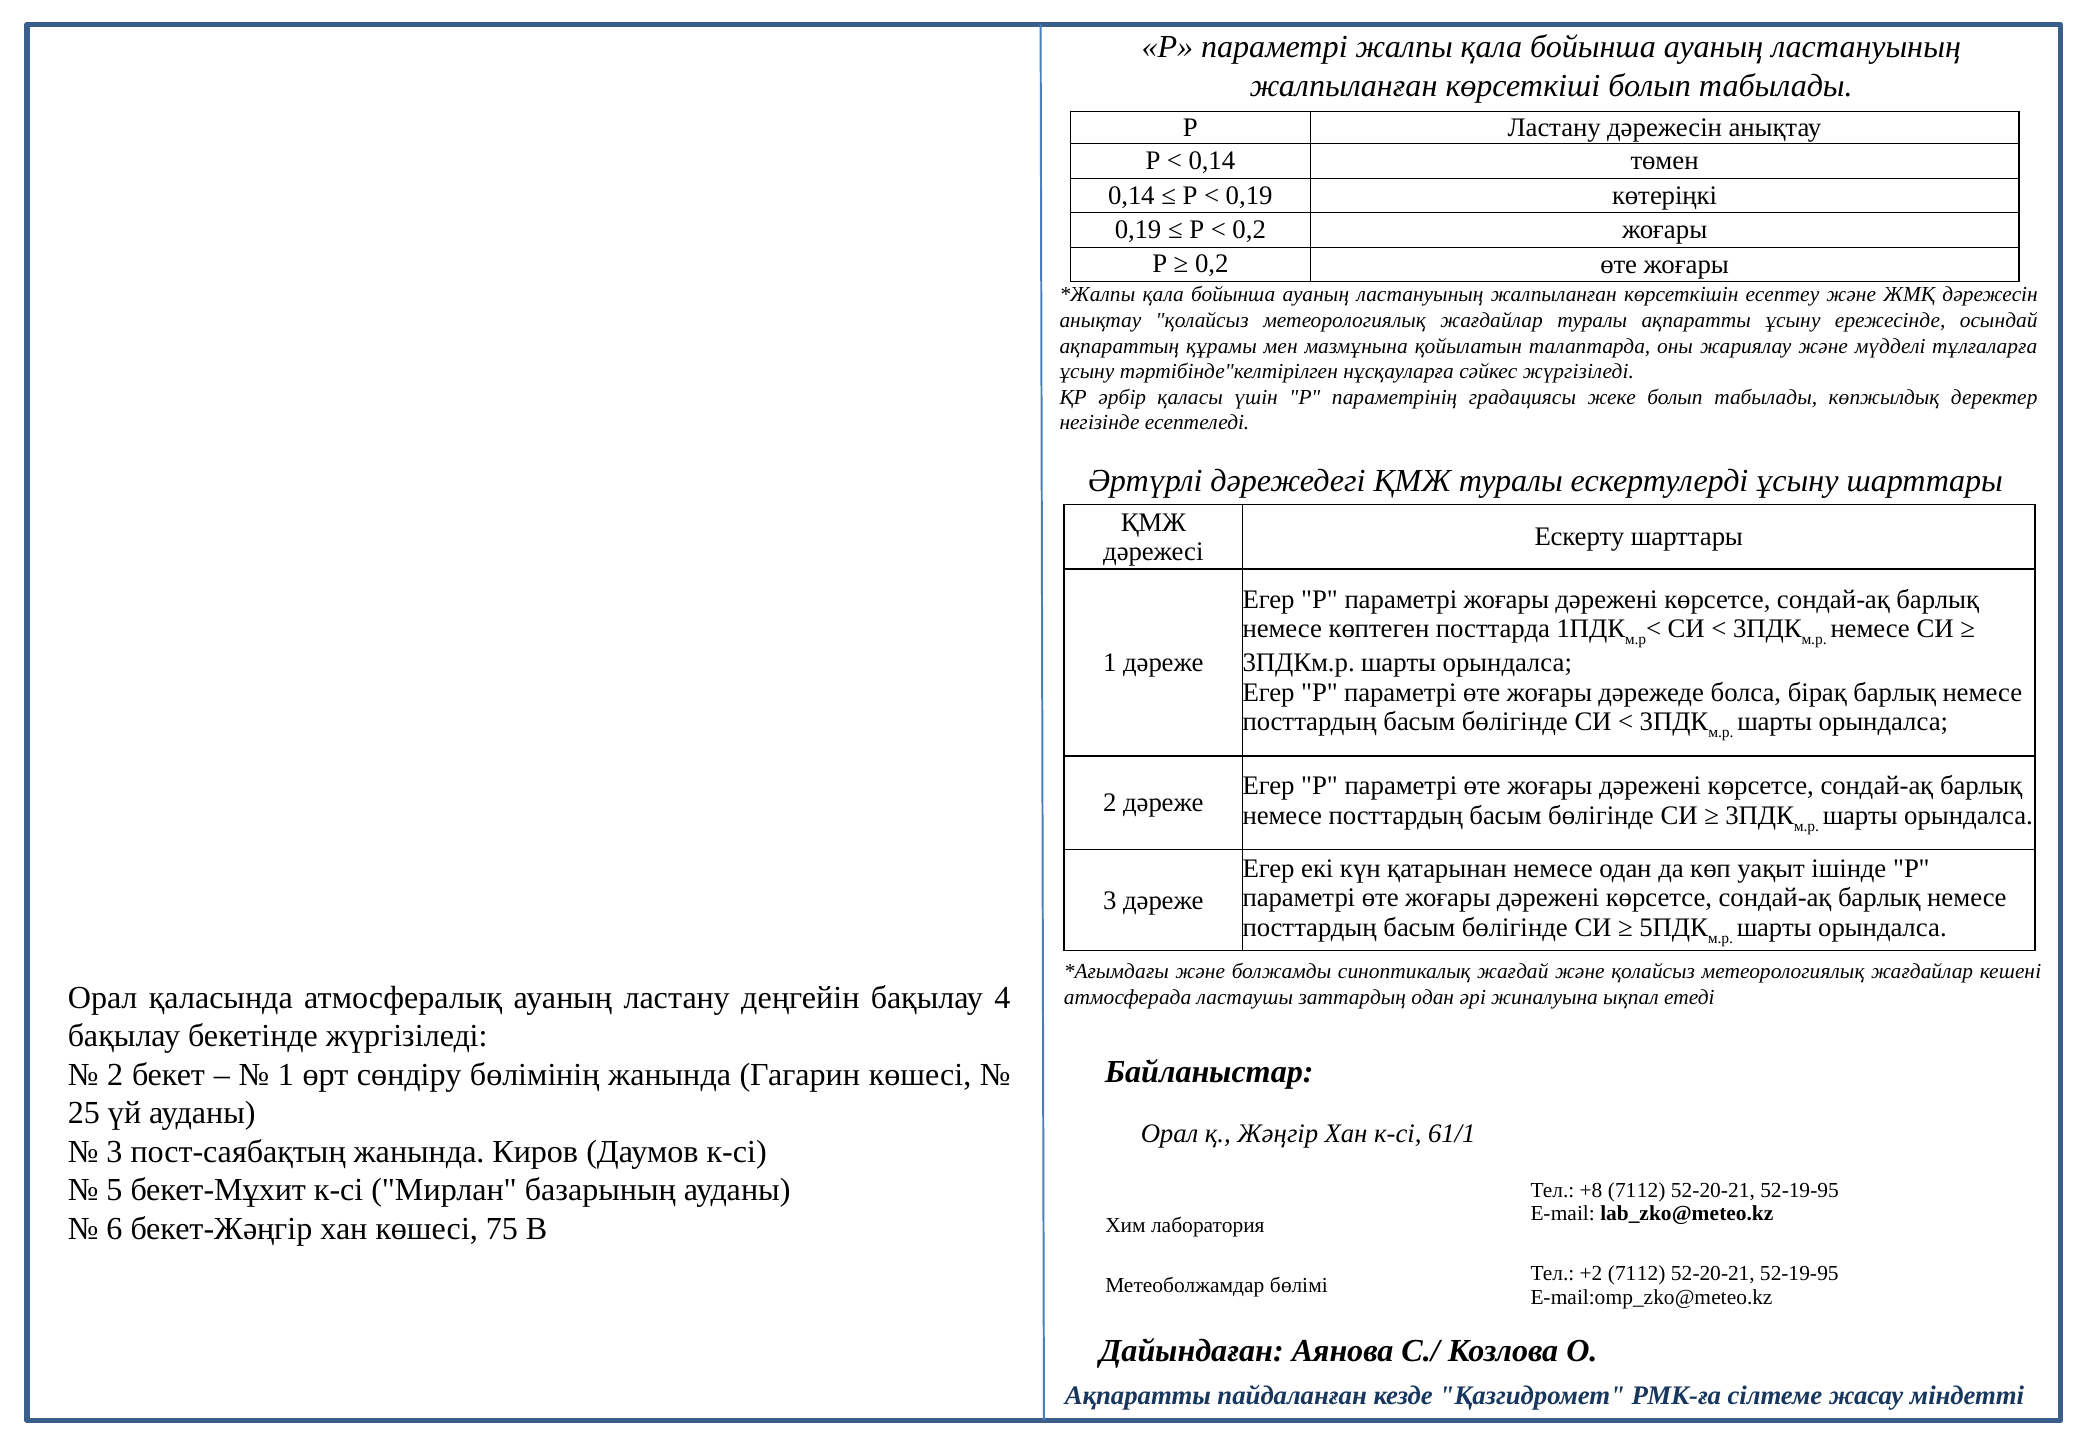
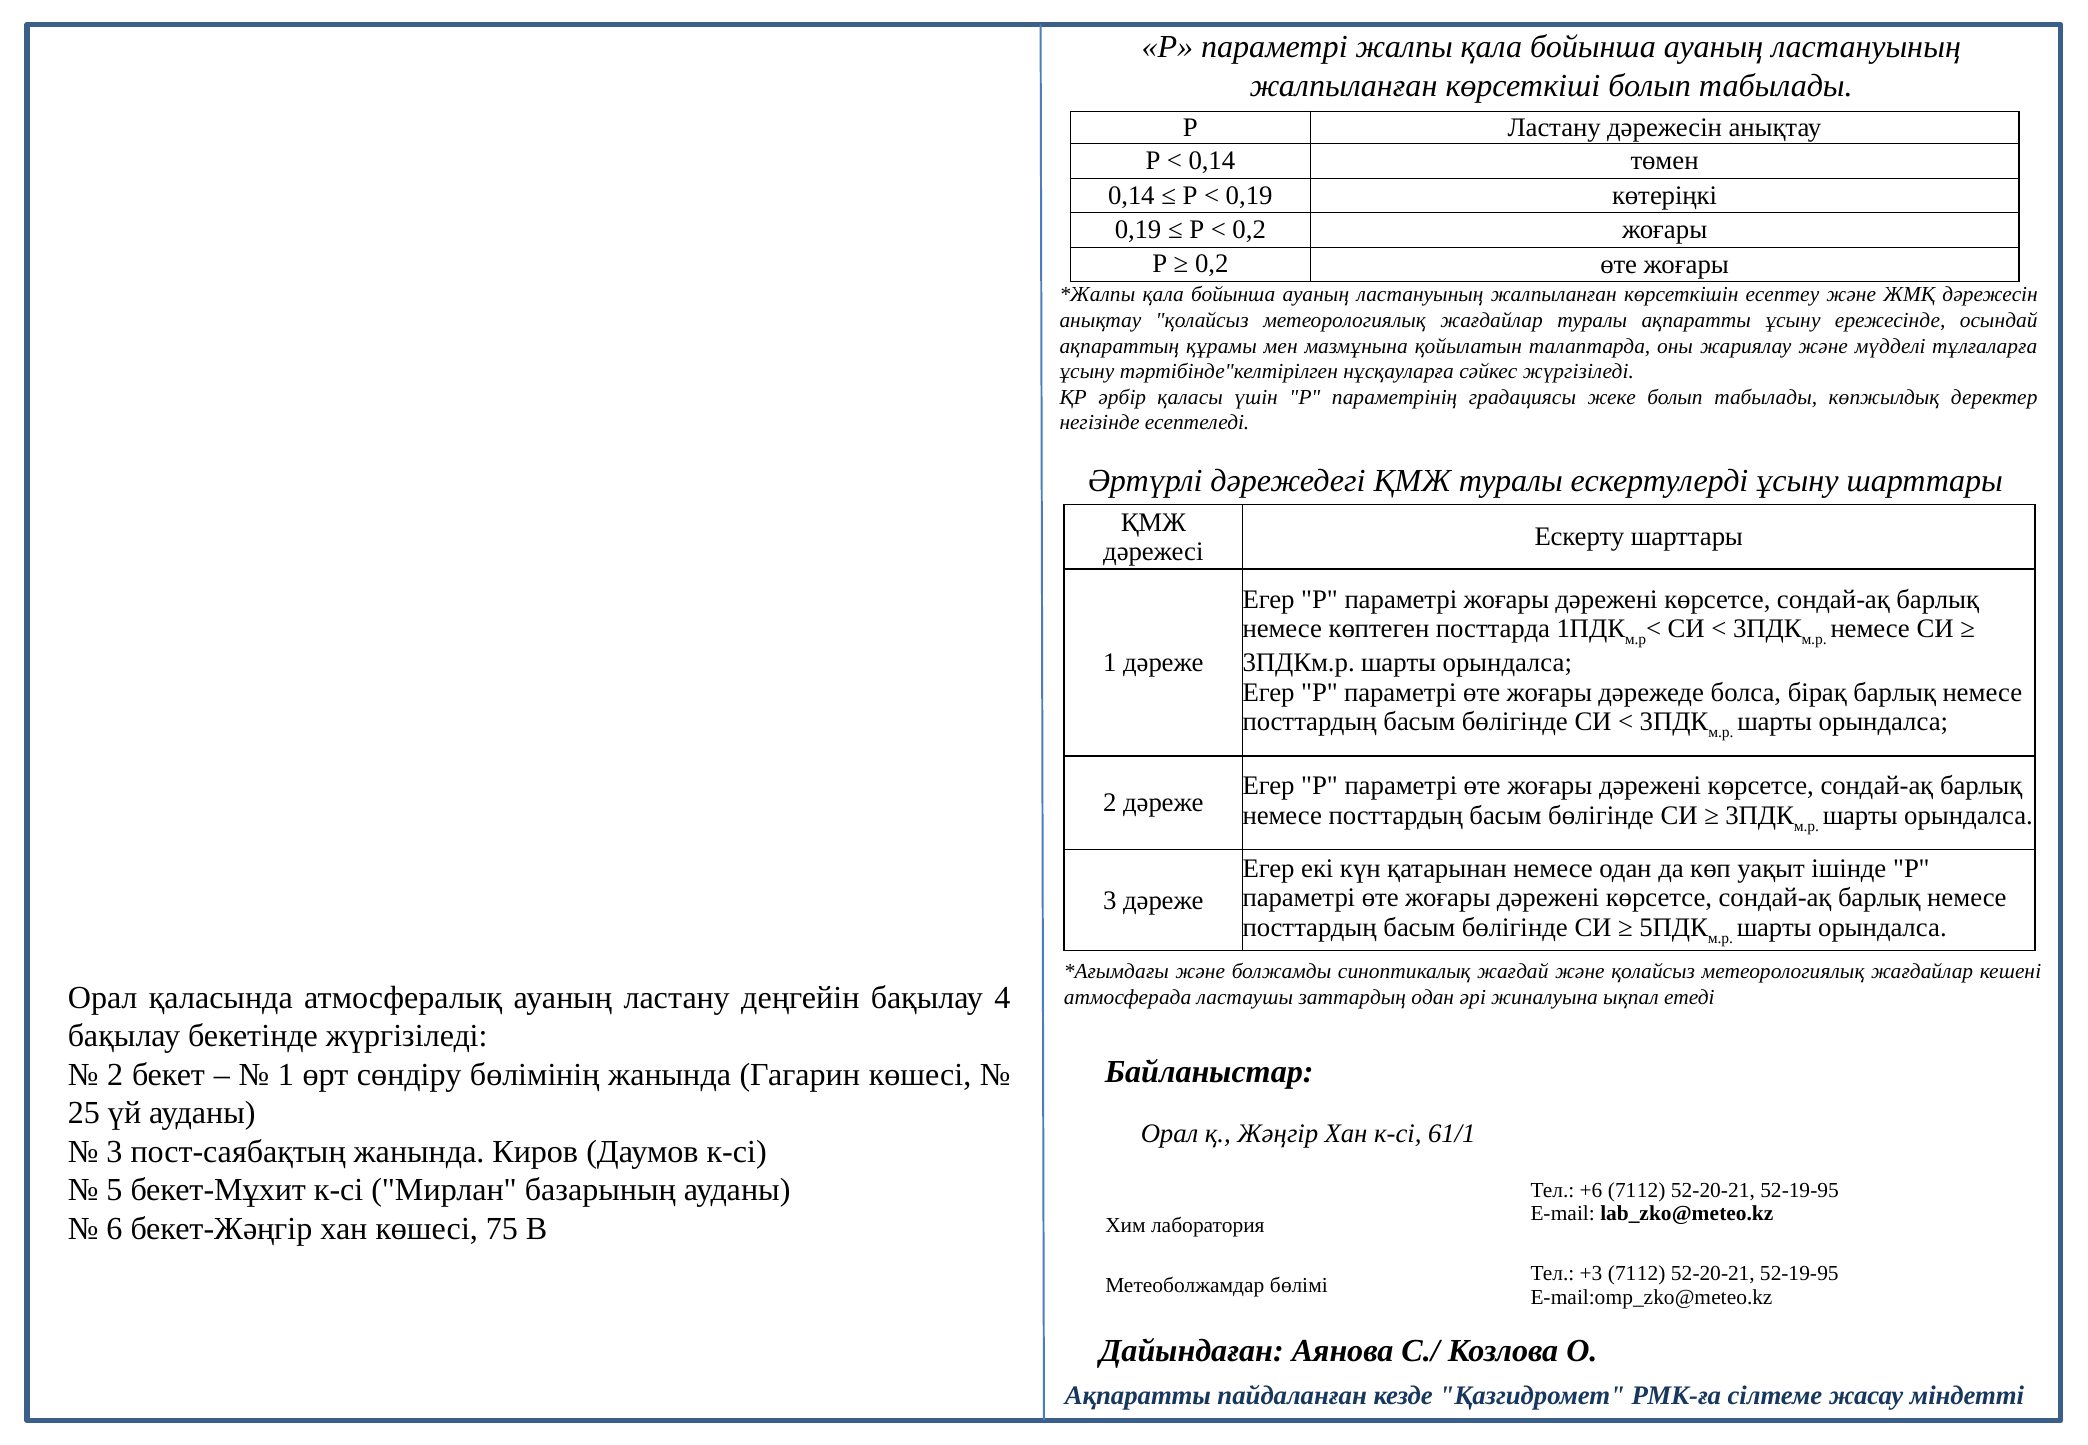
+8: +8 -> +6
+2: +2 -> +3
